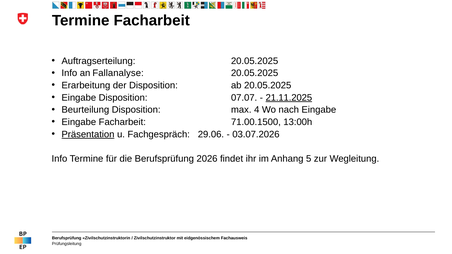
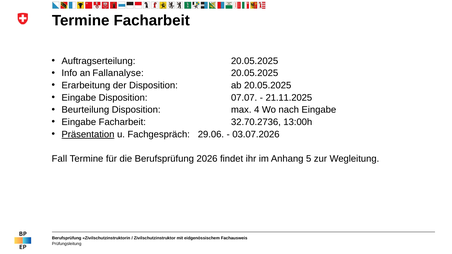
21.11.2025 underline: present -> none
71.00.1500: 71.00.1500 -> 32.70.2736
Info at (59, 159): Info -> Fall
